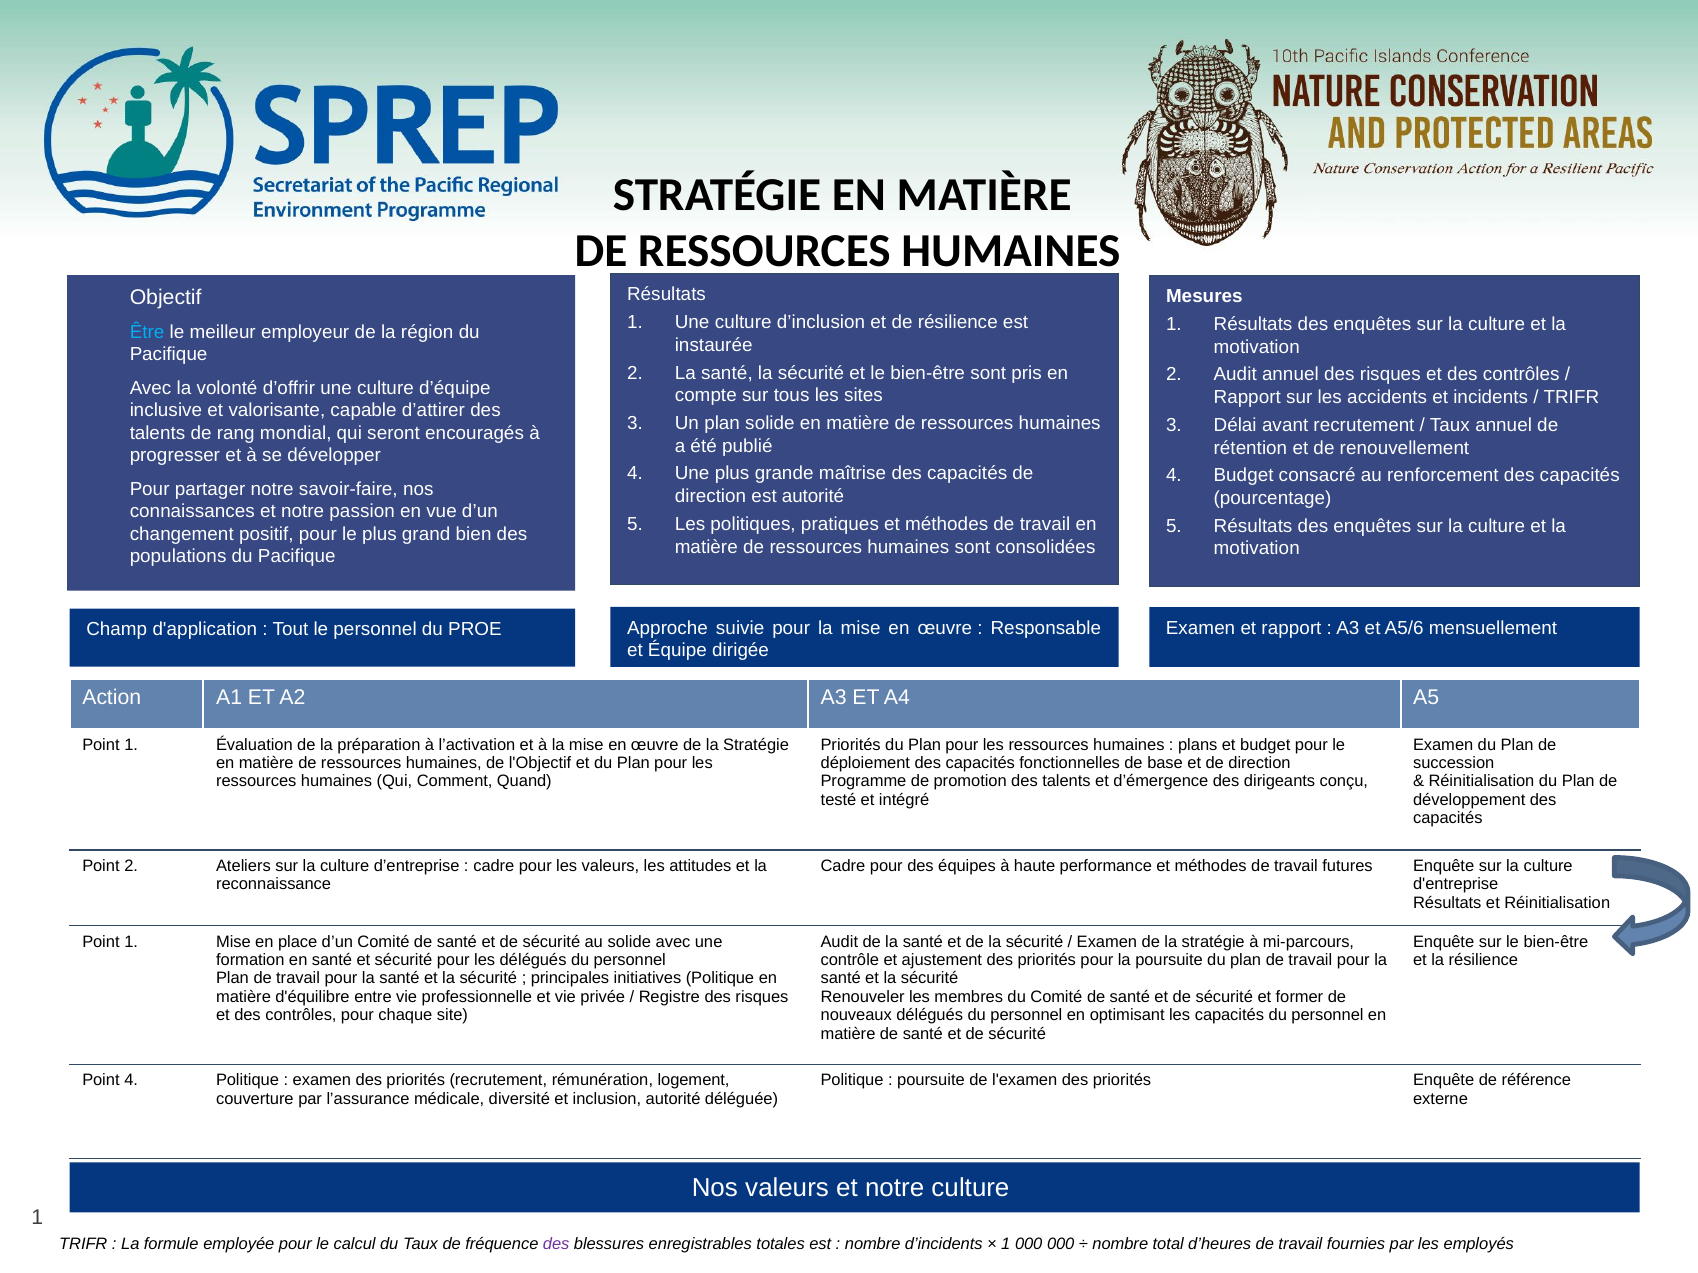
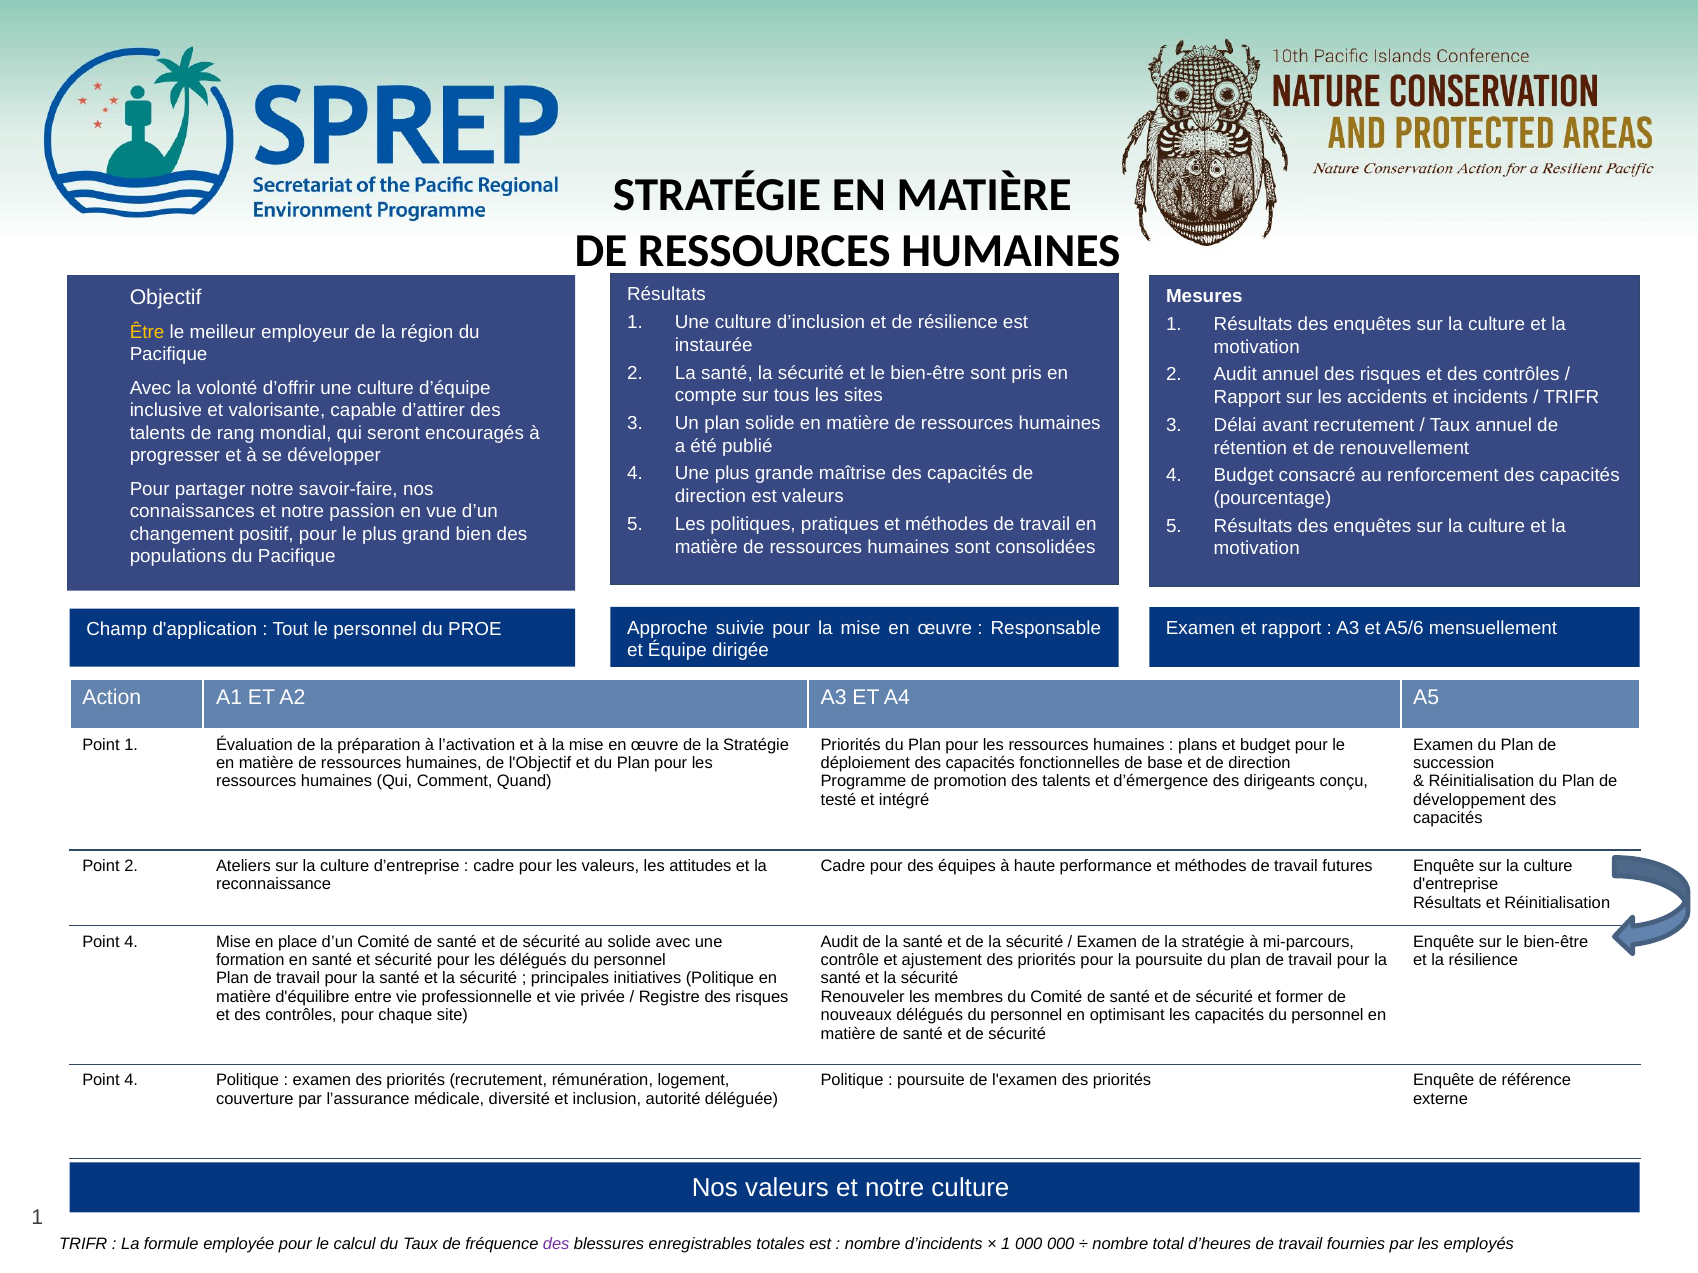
Être colour: light blue -> yellow
est autorité: autorité -> valeurs
1 at (131, 942): 1 -> 4
